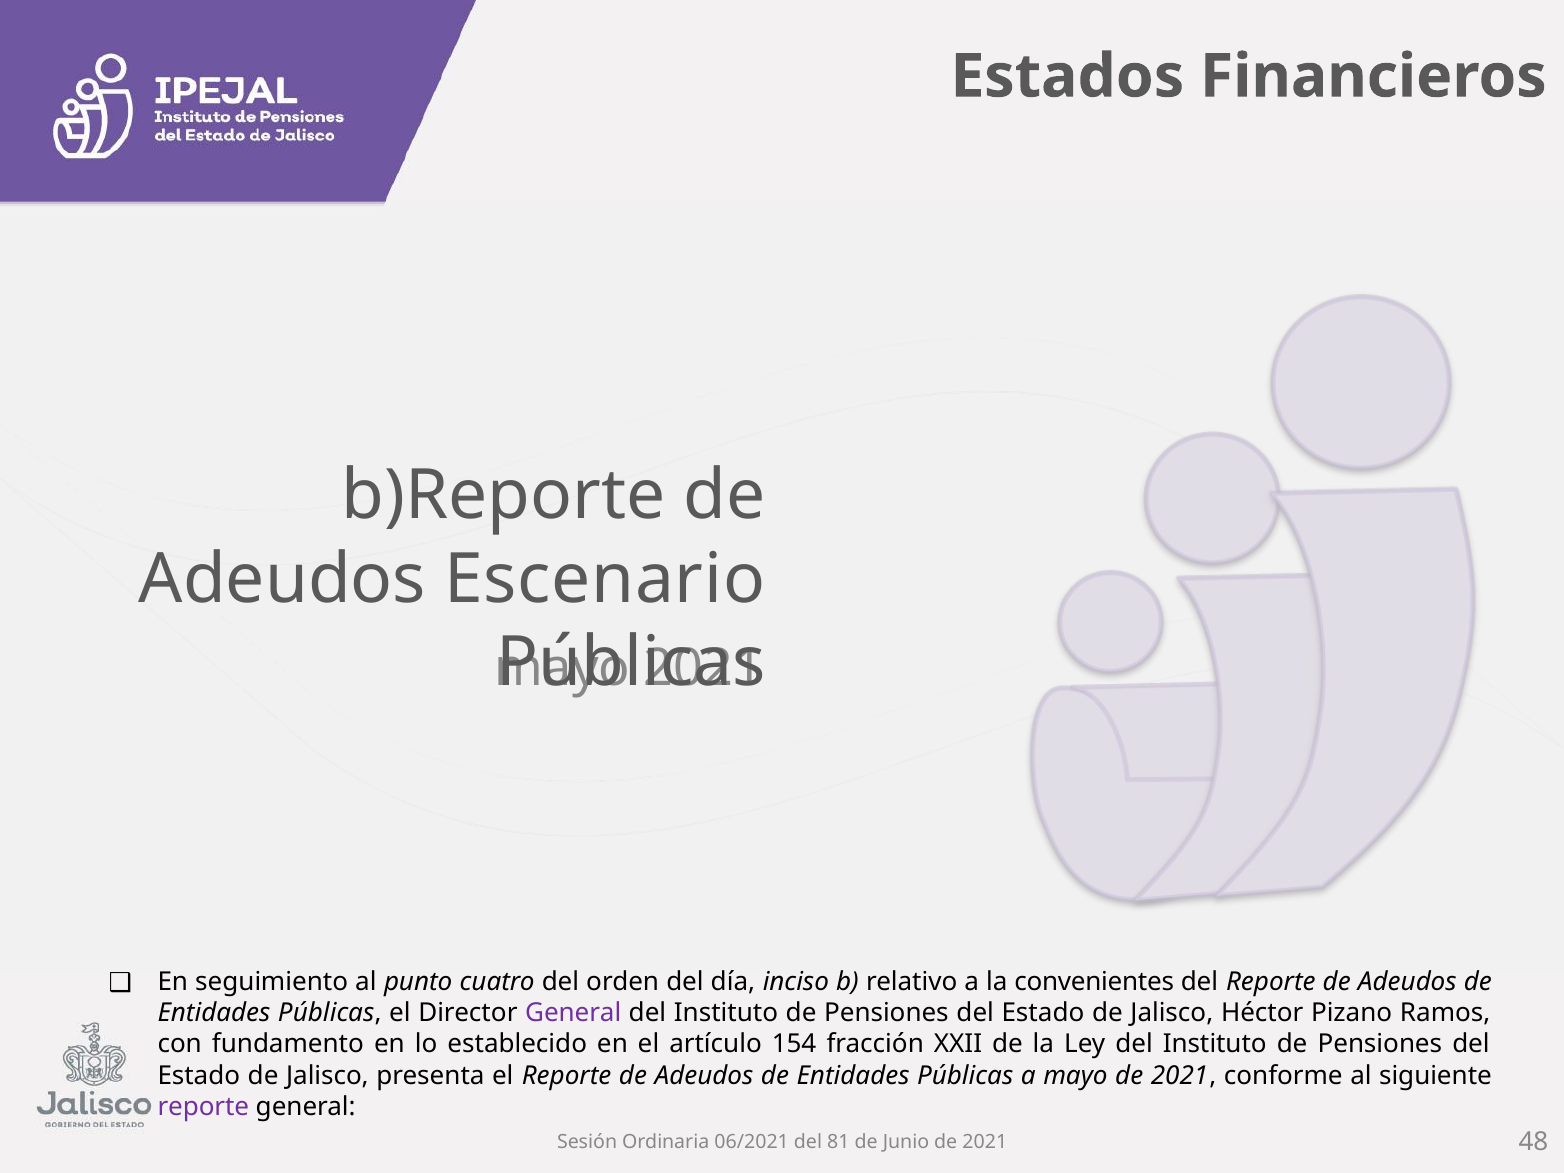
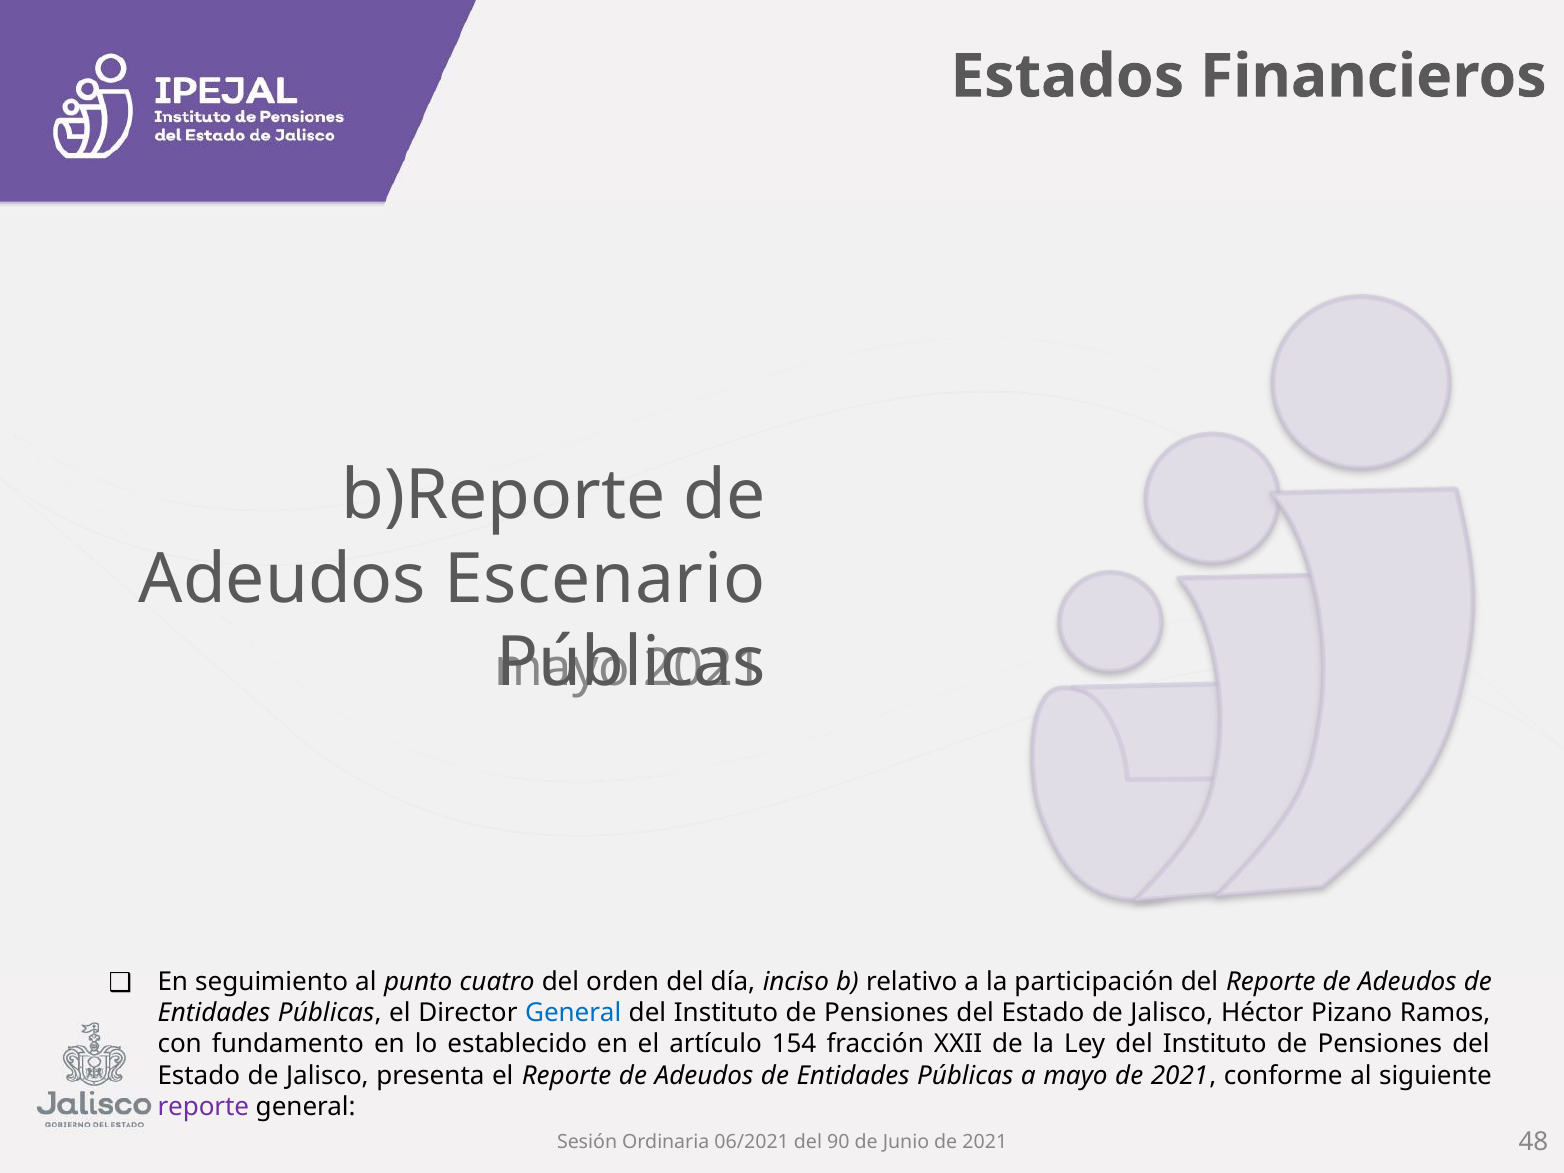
convenientes: convenientes -> participación
General at (573, 1013) colour: purple -> blue
81: 81 -> 90
